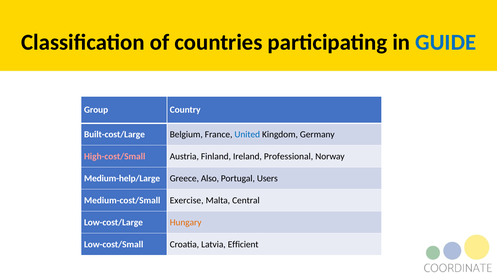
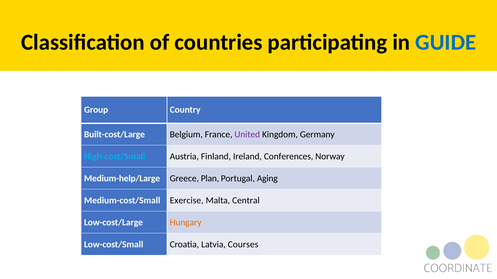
United colour: blue -> purple
High-cost/Small colour: pink -> light blue
Professional: Professional -> Conferences
Also: Also -> Plan
Users: Users -> Aging
Efficient: Efficient -> Courses
